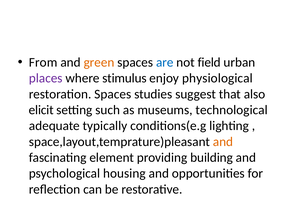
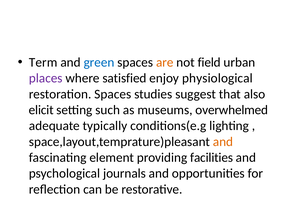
From: From -> Term
green colour: orange -> blue
are colour: blue -> orange
stimulus: stimulus -> satisfied
technological: technological -> overwhelmed
building: building -> facilities
housing: housing -> journals
